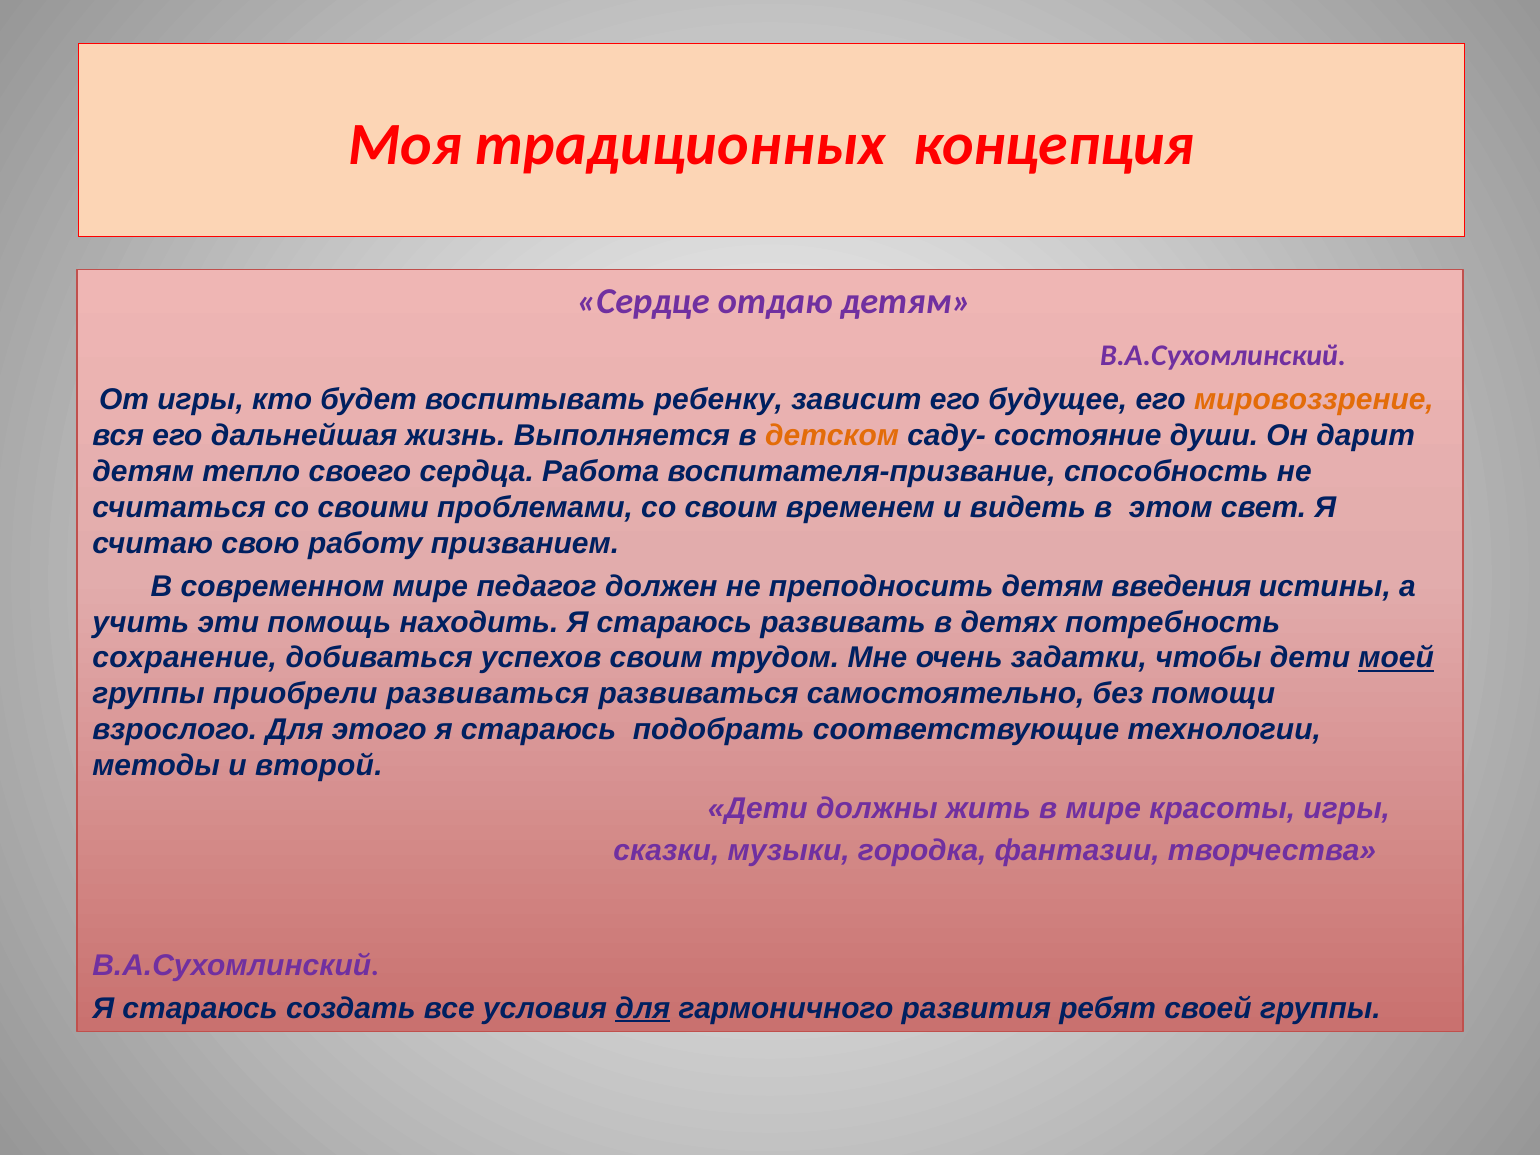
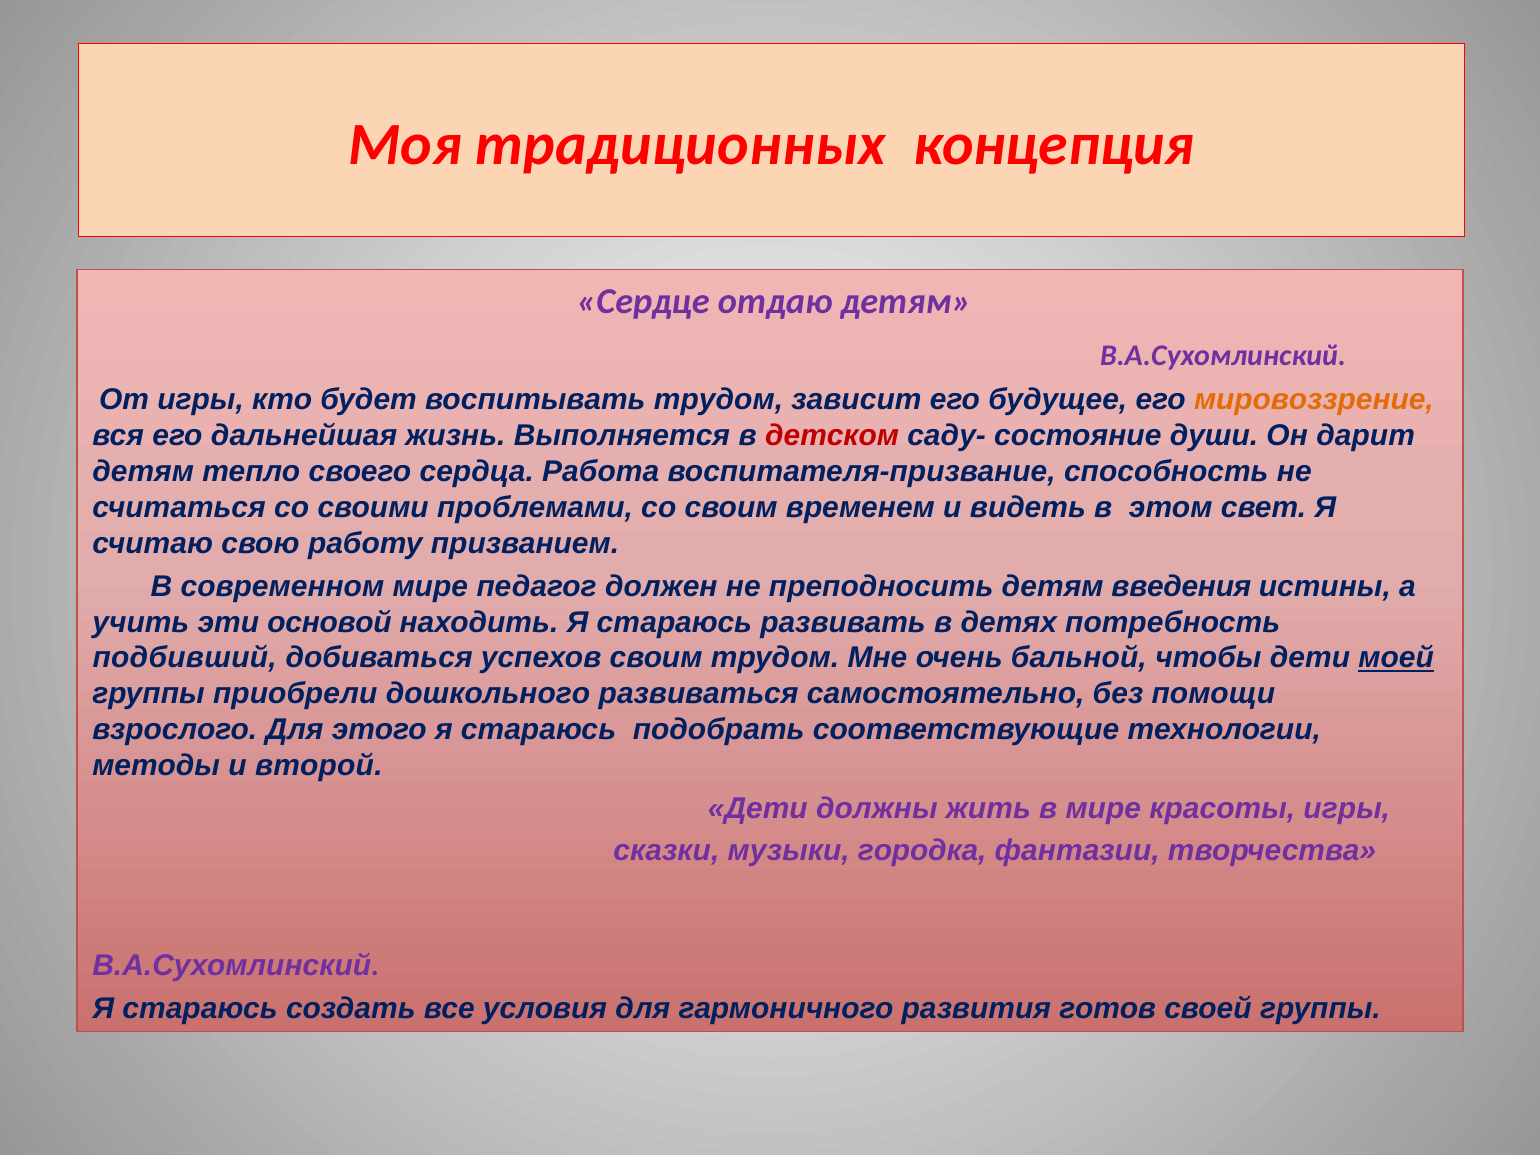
воспитывать ребенку: ребенку -> трудом
детском colour: orange -> red
помощь: помощь -> основой
сохранение: сохранение -> подбивший
задатки: задатки -> бальной
приобрели развиваться: развиваться -> дошкольного
для at (643, 1008) underline: present -> none
ребят: ребят -> готов
